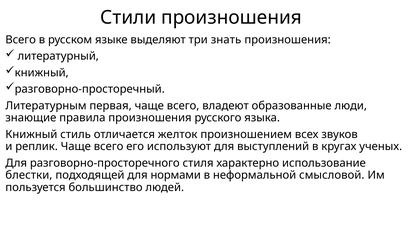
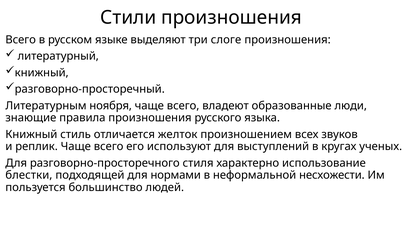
знать: знать -> слоге
первая: первая -> ноября
смысловой: смысловой -> несхожести
